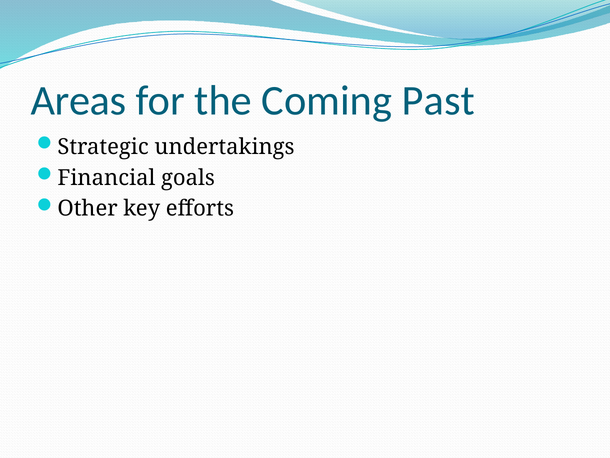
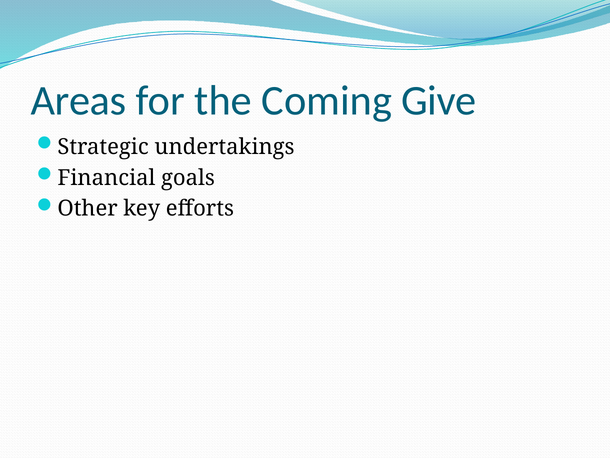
Past: Past -> Give
